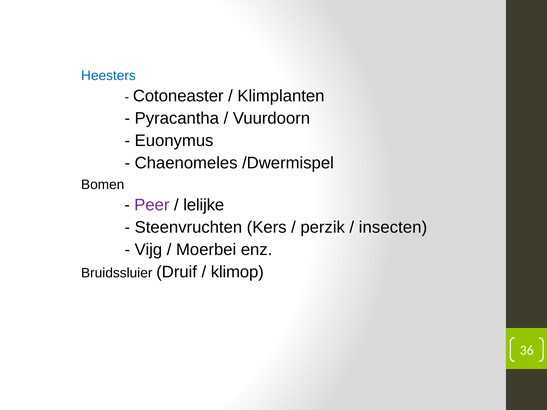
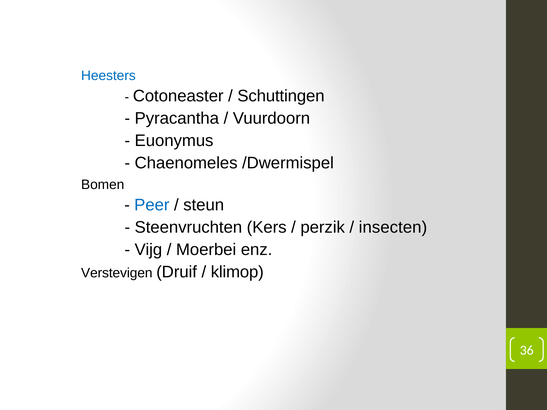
Klimplanten: Klimplanten -> Schuttingen
Peer colour: purple -> blue
lelijke: lelijke -> steun
Bruidssluier: Bruidssluier -> Verstevigen
